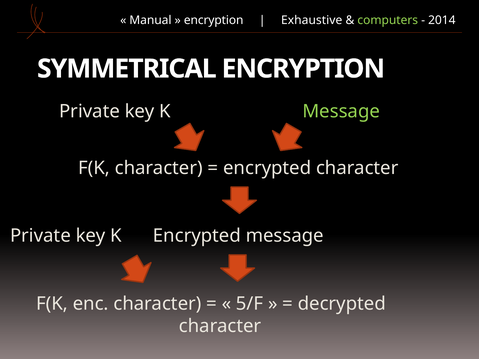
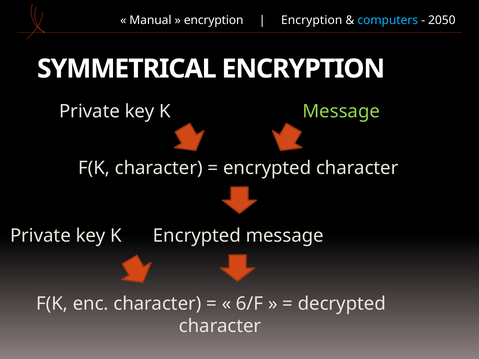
Exhaustive at (312, 20): Exhaustive -> Encryption
computers colour: light green -> light blue
2014: 2014 -> 2050
5/F: 5/F -> 6/F
